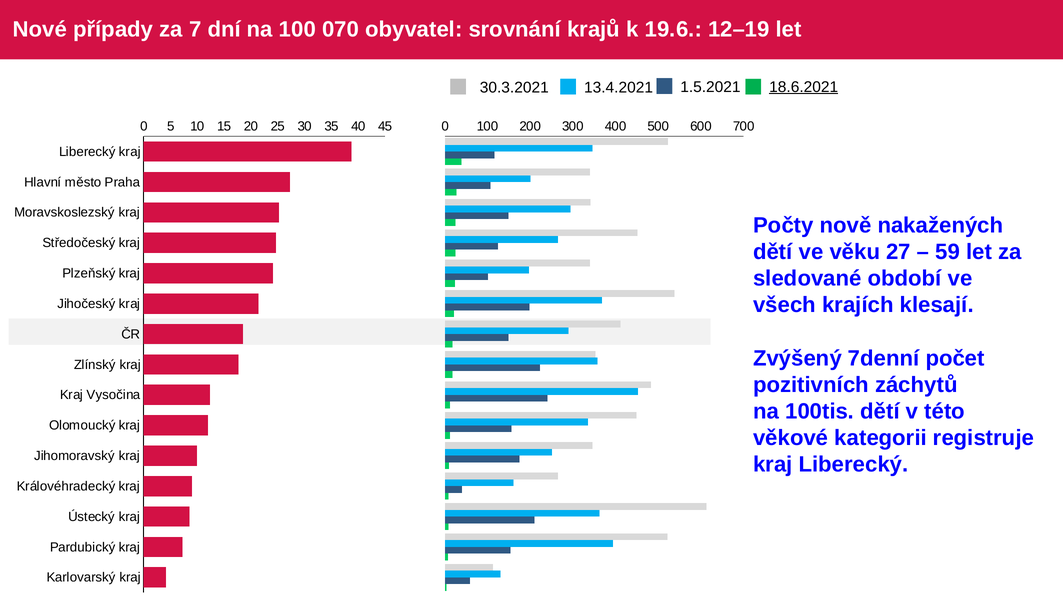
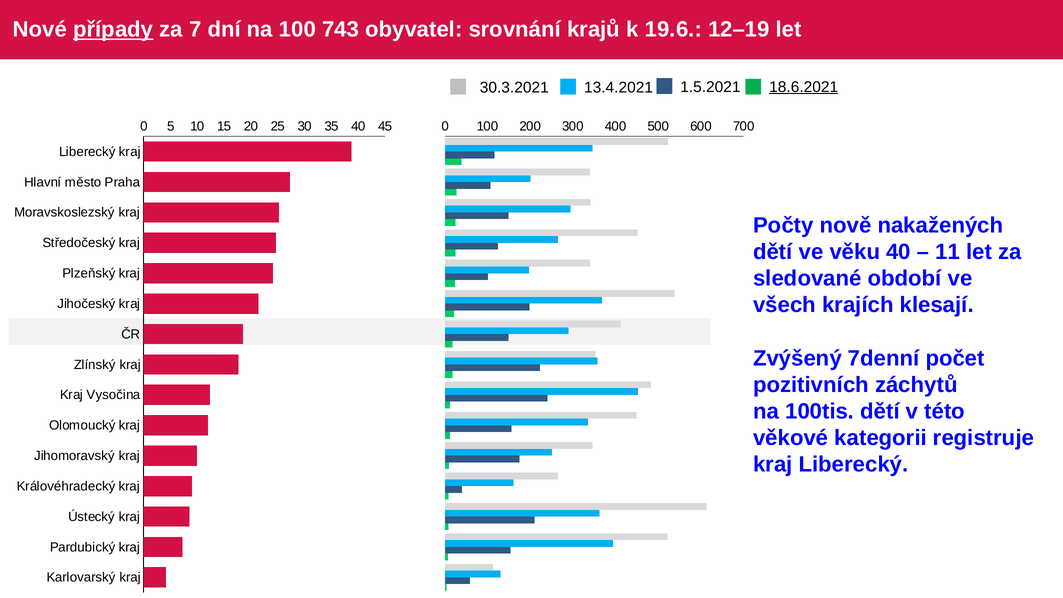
případy underline: none -> present
070: 070 -> 743
věku 27: 27 -> 40
59: 59 -> 11
